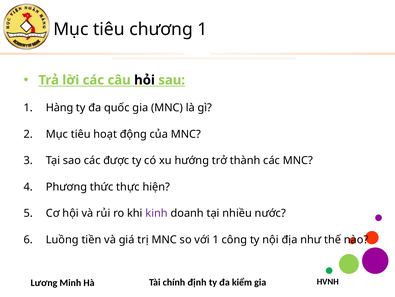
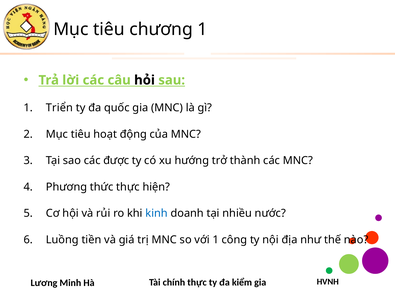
Hàng: Hàng -> Triển
kinh colour: purple -> blue
định at (197, 282): định -> thực
